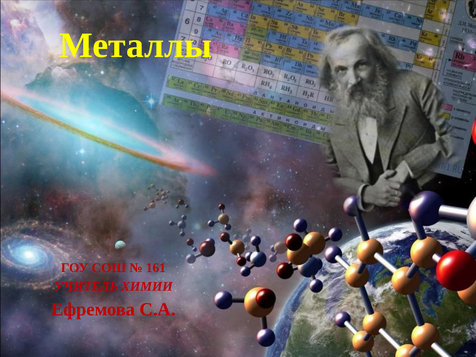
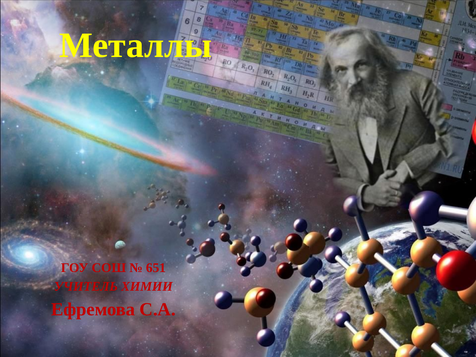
161: 161 -> 651
